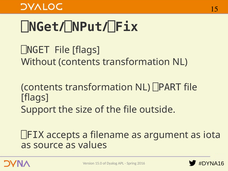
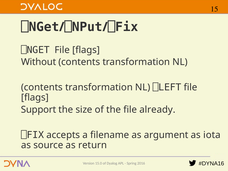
⎕PART: ⎕PART -> ⎕LEFT
outside: outside -> already
values: values -> return
